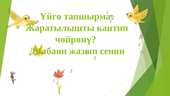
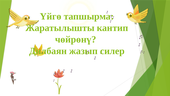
сенин: сенин -> силер
